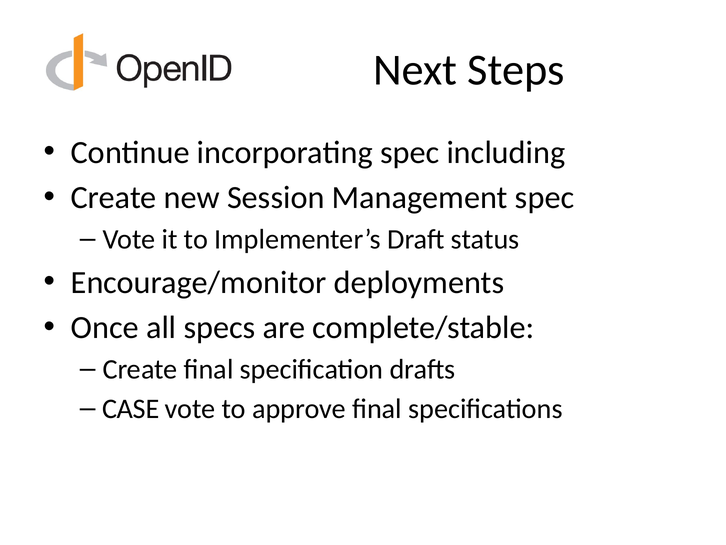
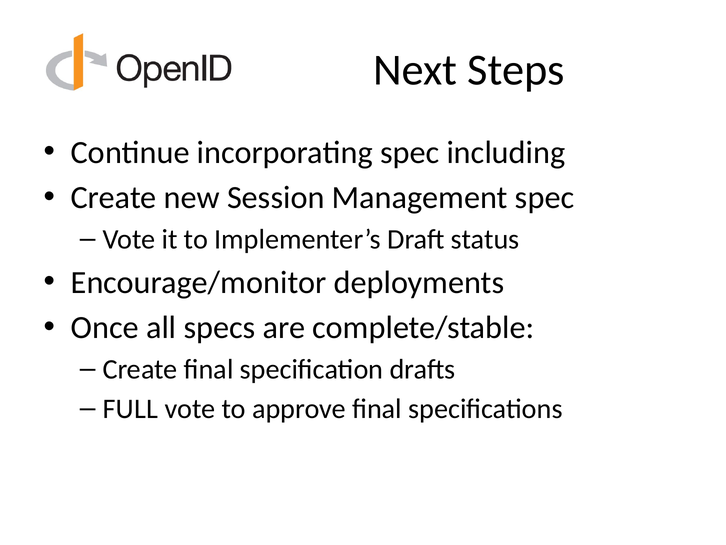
CASE: CASE -> FULL
